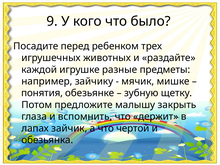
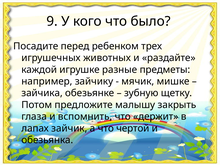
понятия: понятия -> зайчика
